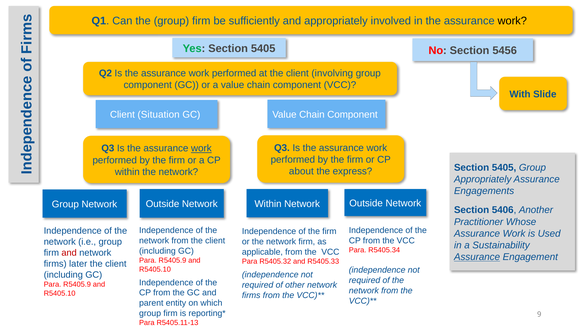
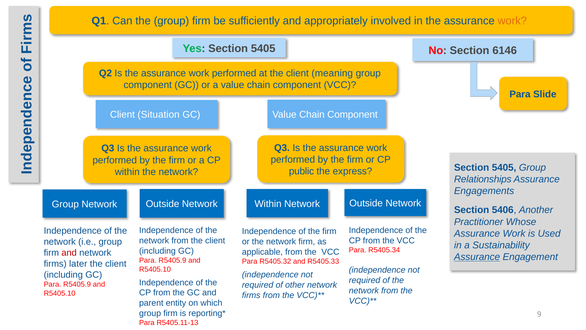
work at (512, 21) colour: black -> orange
5456: 5456 -> 6146
involving: involving -> meaning
With at (520, 94): With -> Para
work at (201, 148) underline: present -> none
about: about -> public
Appropriately at (483, 179): Appropriately -> Relationships
